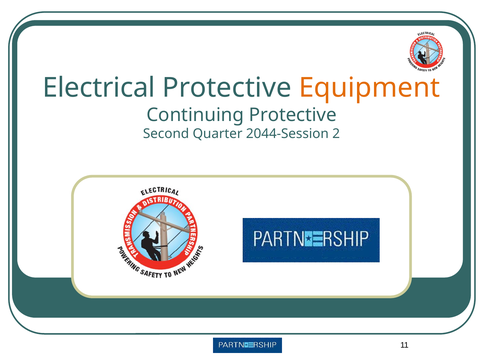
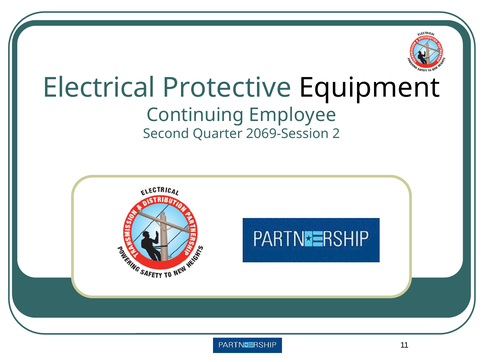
Equipment colour: orange -> black
Continuing Protective: Protective -> Employee
2044-Session: 2044-Session -> 2069-Session
